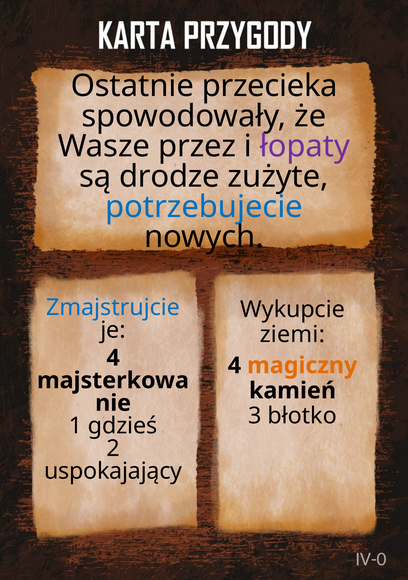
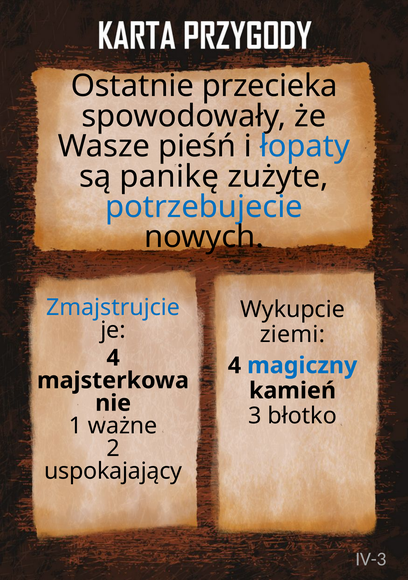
przez: przez -> pieśń
łopaty colour: purple -> blue
drodze: drodze -> panikę
magiczny colour: orange -> blue
gdzieś: gdzieś -> ważne
IV-0: IV-0 -> IV-3
